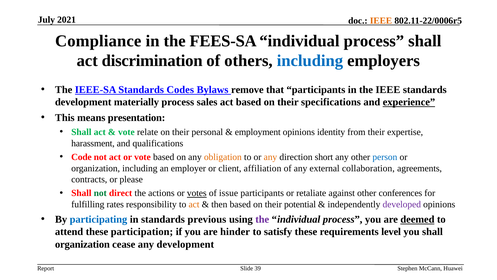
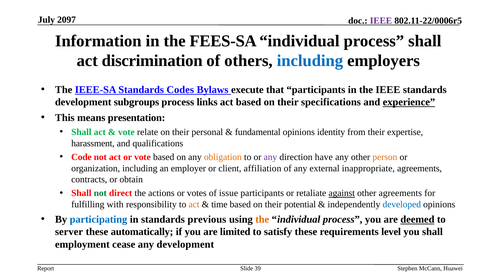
2021: 2021 -> 2097
IEEE at (381, 21) colour: orange -> purple
Compliance: Compliance -> Information
remove: remove -> execute
materially: materially -> subgroups
sales: sales -> links
employment: employment -> fundamental
any at (270, 157) colour: orange -> purple
short: short -> have
person colour: blue -> orange
collaboration: collaboration -> inappropriate
please: please -> obtain
votes underline: present -> none
against underline: none -> present
other conferences: conferences -> agreements
rates: rates -> with
then: then -> time
developed colour: purple -> blue
the at (262, 219) colour: purple -> orange
attend: attend -> server
participation: participation -> automatically
hinder: hinder -> limited
organization at (82, 244): organization -> employment
